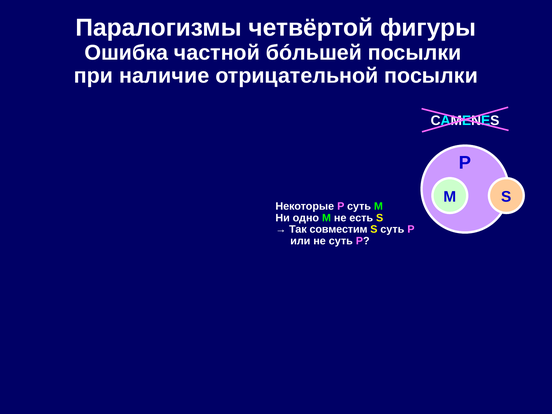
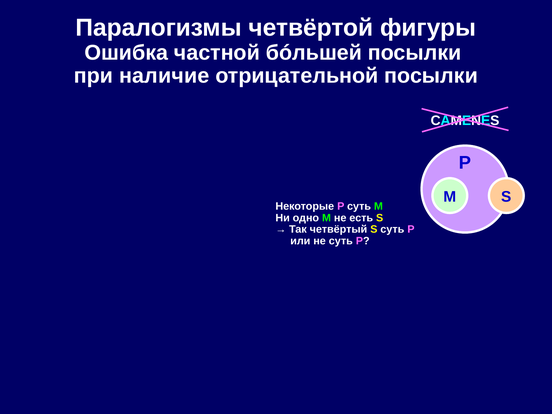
совместим: совместим -> четвёртый
